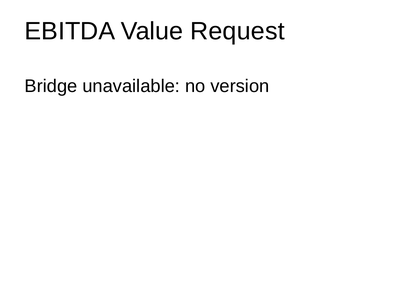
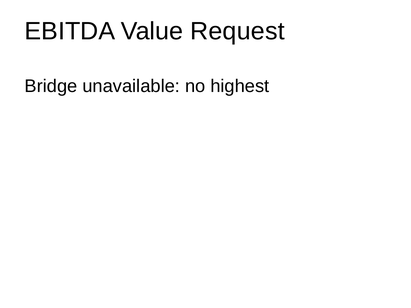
version: version -> highest
